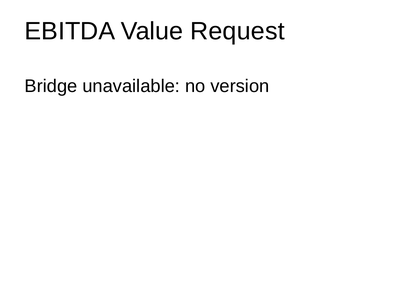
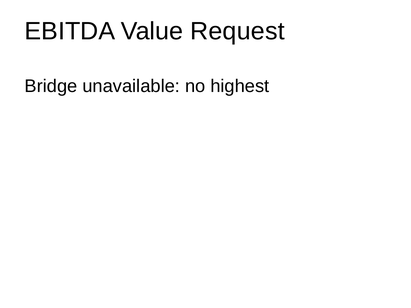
version: version -> highest
